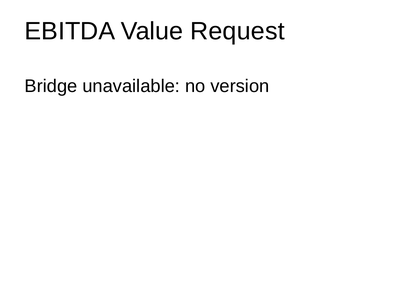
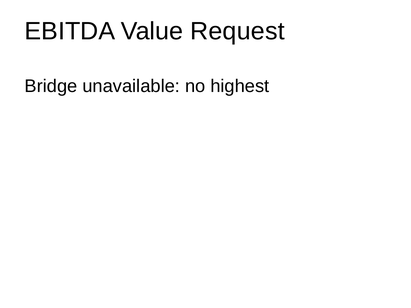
version: version -> highest
